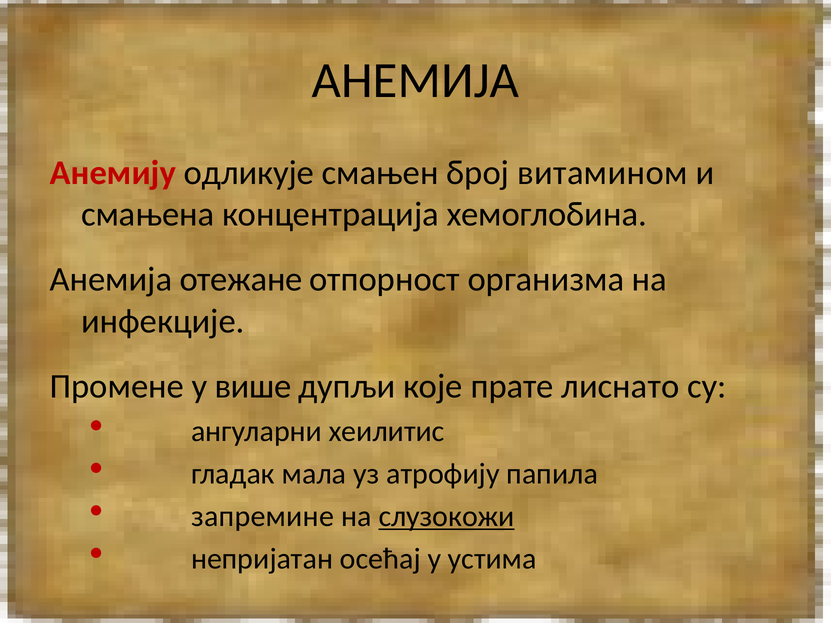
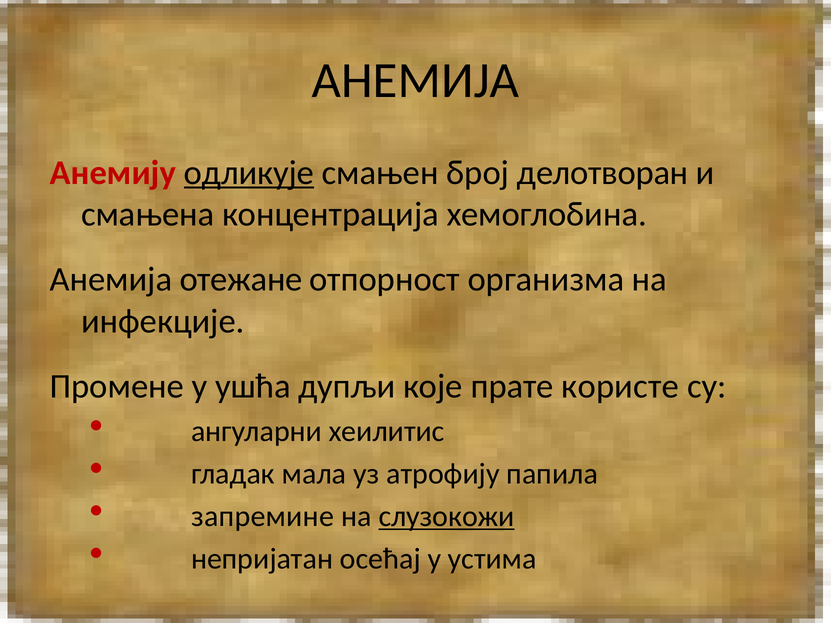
одликује underline: none -> present
витамином: витамином -> делотворан
више: више -> ушћа
лиснато: лиснато -> користе
